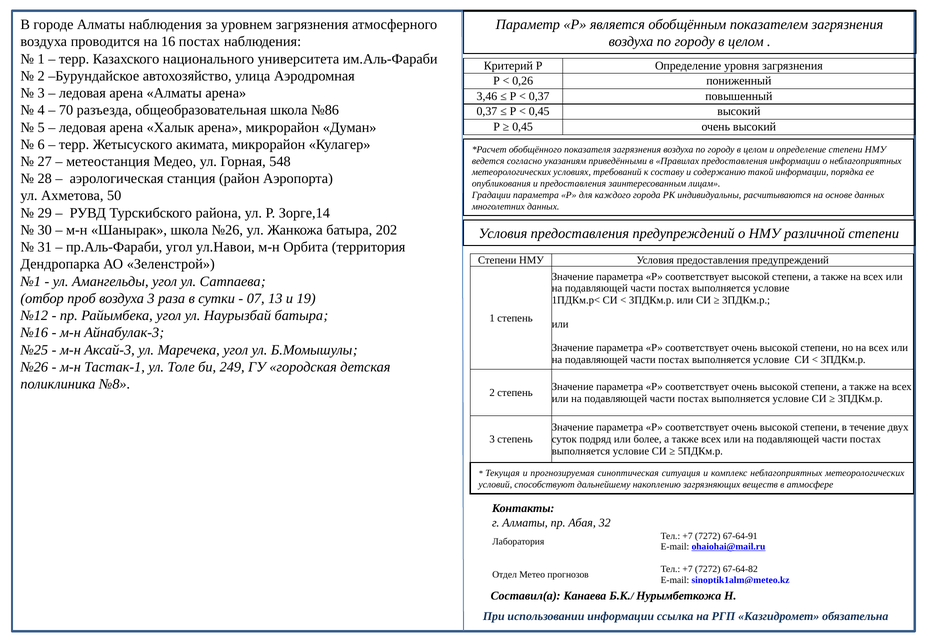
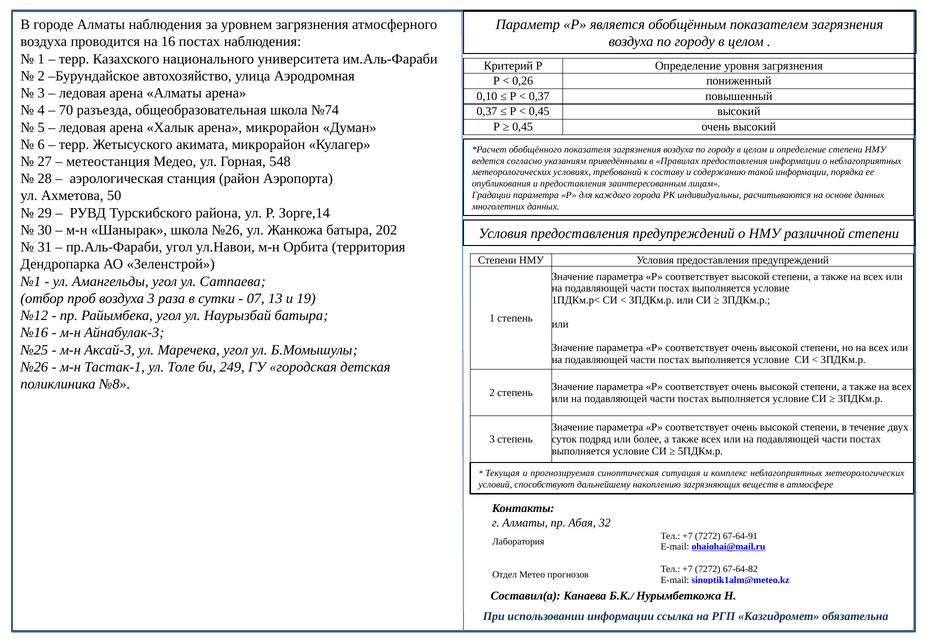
3,46: 3,46 -> 0,10
№86: №86 -> №74
